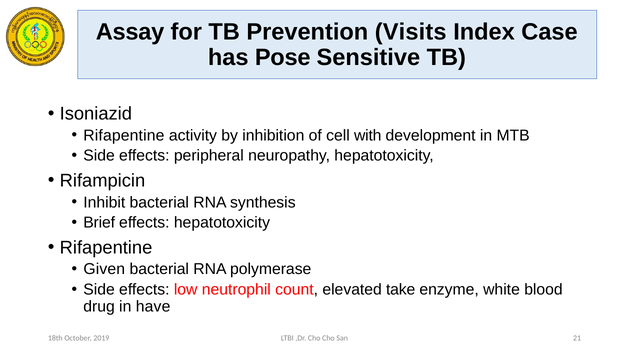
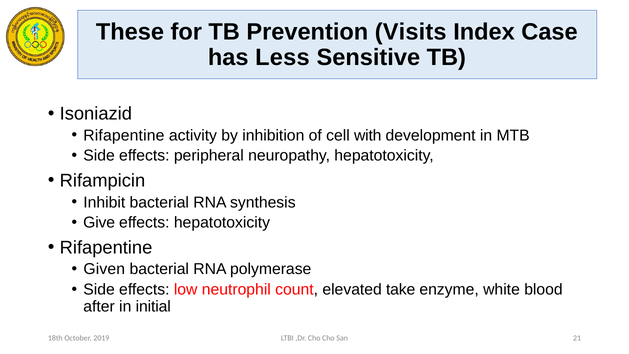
Assay: Assay -> These
Pose: Pose -> Less
Brief: Brief -> Give
drug: drug -> after
have: have -> initial
